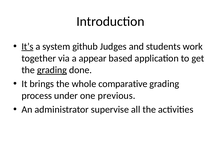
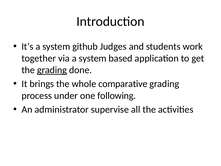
It’s underline: present -> none
via a appear: appear -> system
previous: previous -> following
